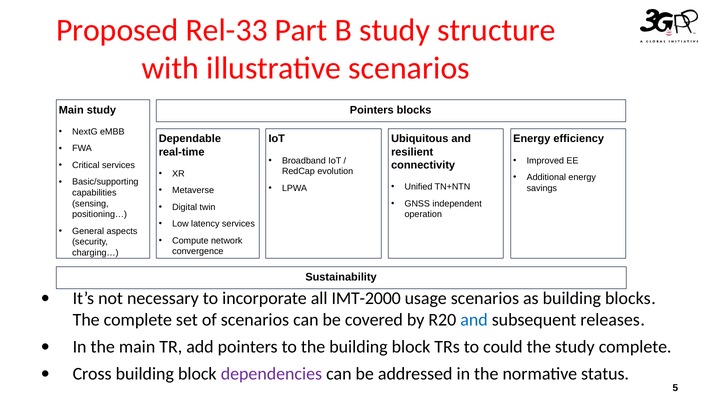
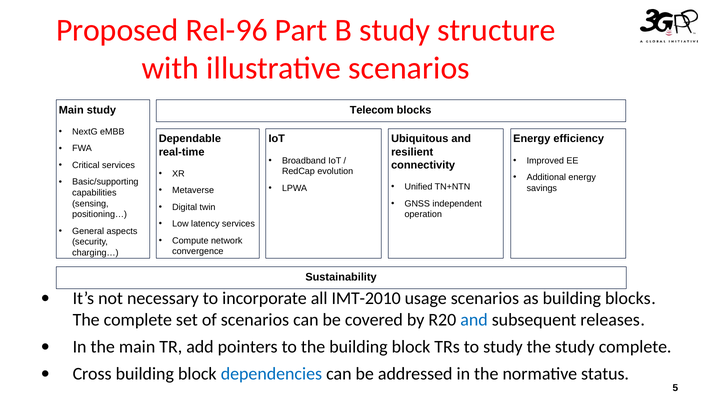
Rel-33: Rel-33 -> Rel-96
Pointers at (372, 110): Pointers -> Telecom
IMT-2000: IMT-2000 -> IMT-2010
to could: could -> study
dependencies colour: purple -> blue
